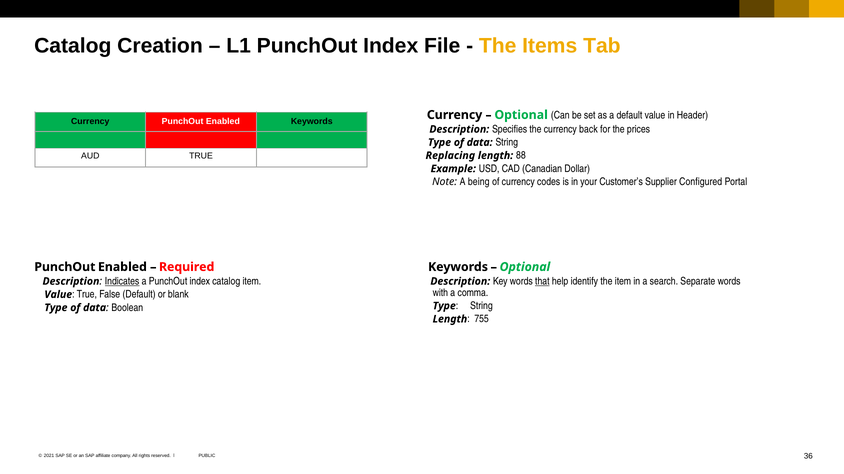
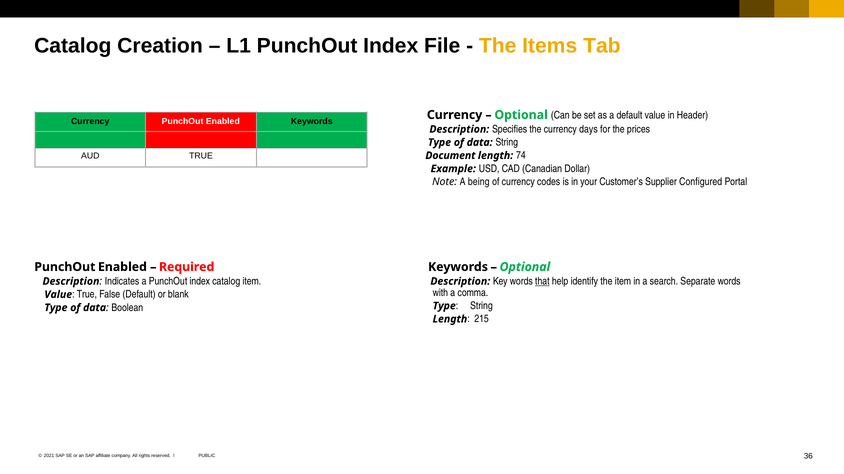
back: back -> days
Replacing: Replacing -> Document
88: 88 -> 74
Indicates underline: present -> none
755: 755 -> 215
